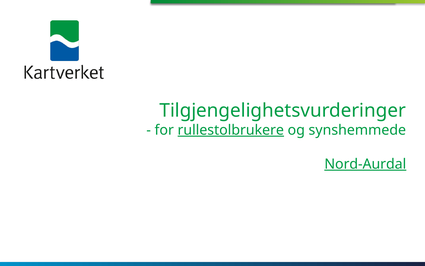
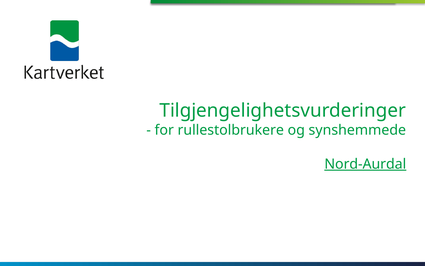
rullestolbrukere underline: present -> none
